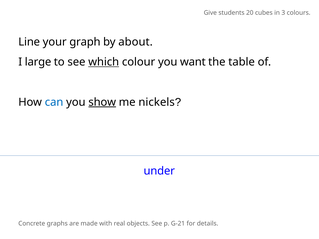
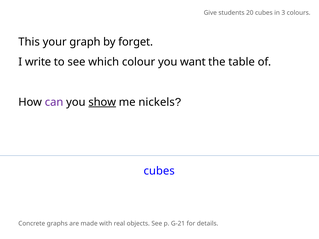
Line: Line -> This
about: about -> forget
large: large -> write
which underline: present -> none
can colour: blue -> purple
under at (159, 171): under -> cubes
